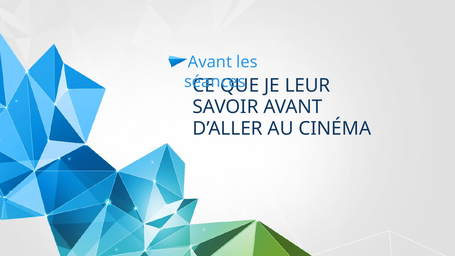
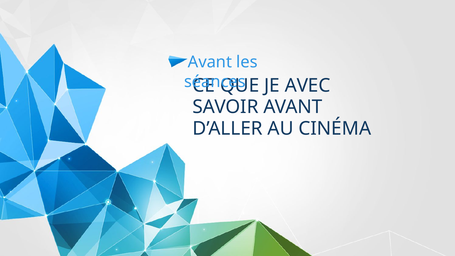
LEUR: LEUR -> AVEC
